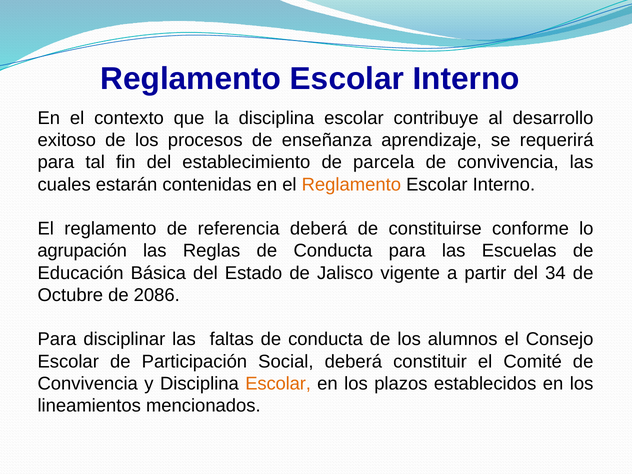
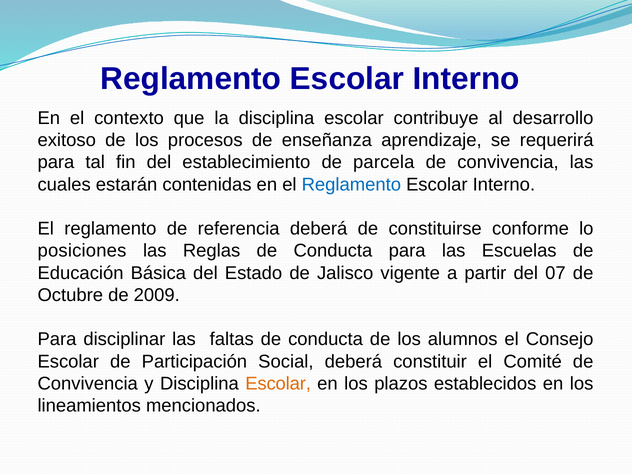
Reglamento at (351, 185) colour: orange -> blue
agrupación: agrupación -> posiciones
34: 34 -> 07
2086: 2086 -> 2009
